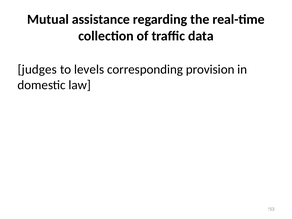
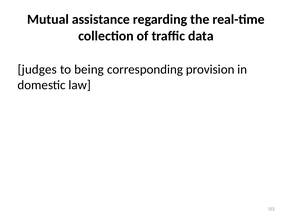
levels: levels -> being
